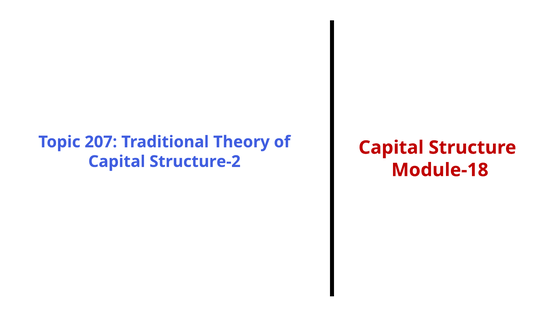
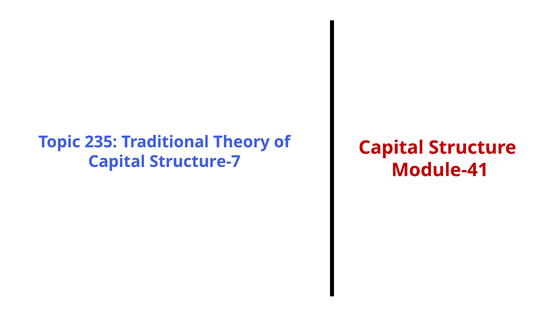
207: 207 -> 235
Structure-2: Structure-2 -> Structure-7
Module-18: Module-18 -> Module-41
